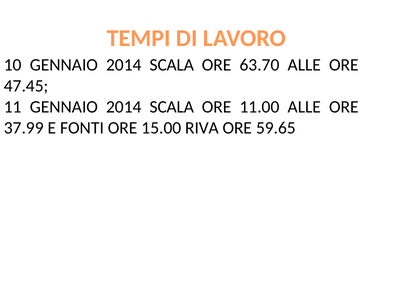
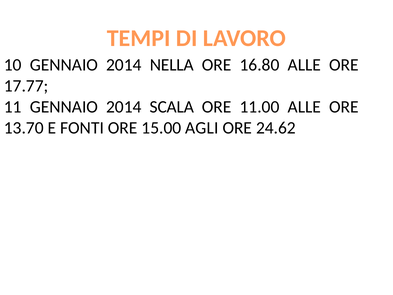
10 GENNAIO 2014 SCALA: SCALA -> NELLA
63.70: 63.70 -> 16.80
47.45: 47.45 -> 17.77
37.99: 37.99 -> 13.70
RIVA: RIVA -> AGLI
59.65: 59.65 -> 24.62
